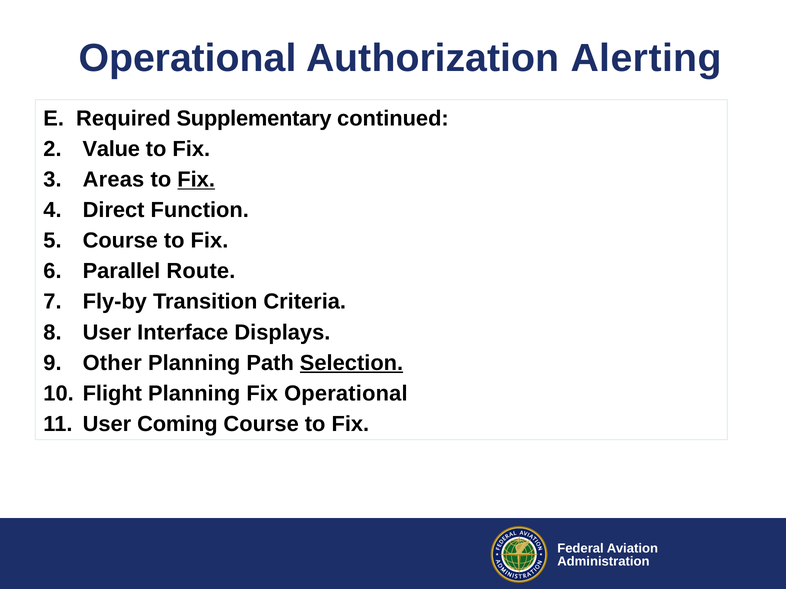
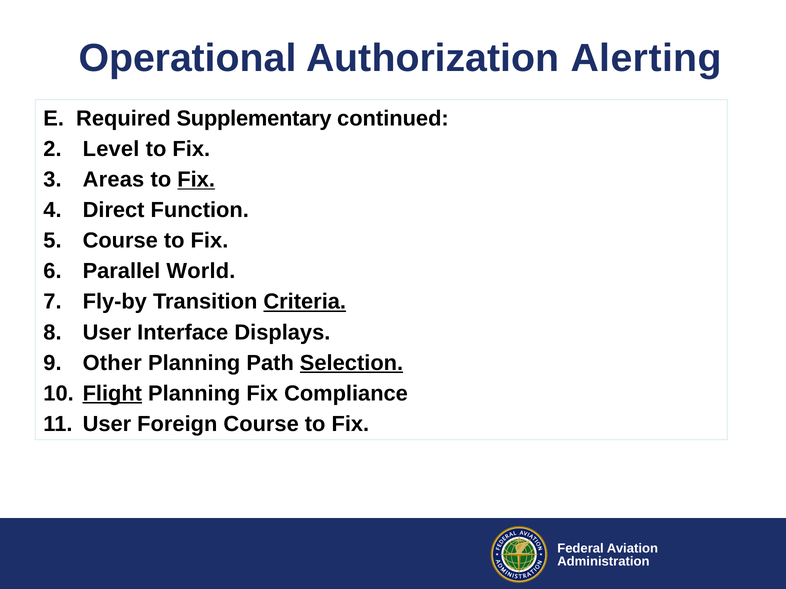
Value: Value -> Level
Route: Route -> World
Criteria underline: none -> present
Flight underline: none -> present
Fix Operational: Operational -> Compliance
Coming: Coming -> Foreign
